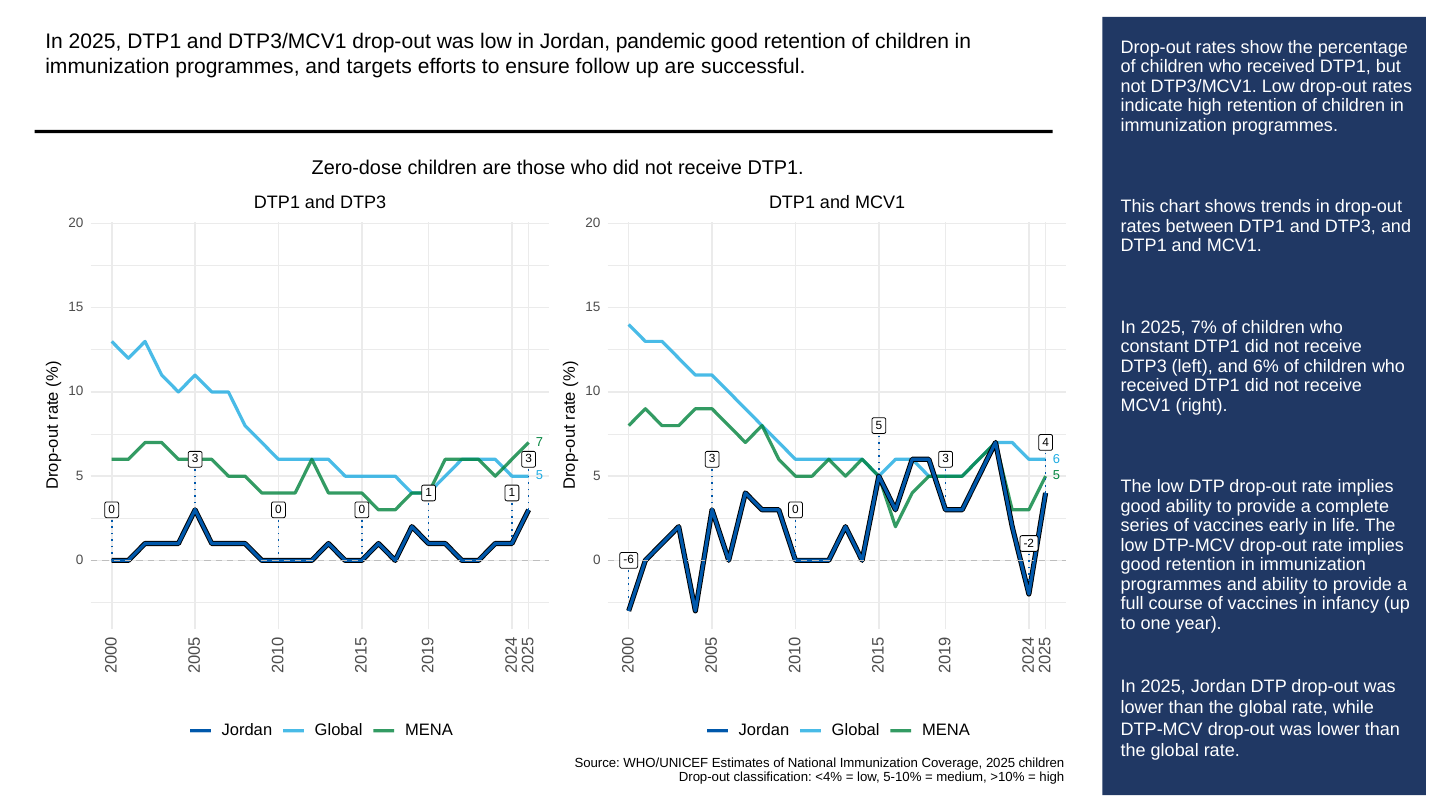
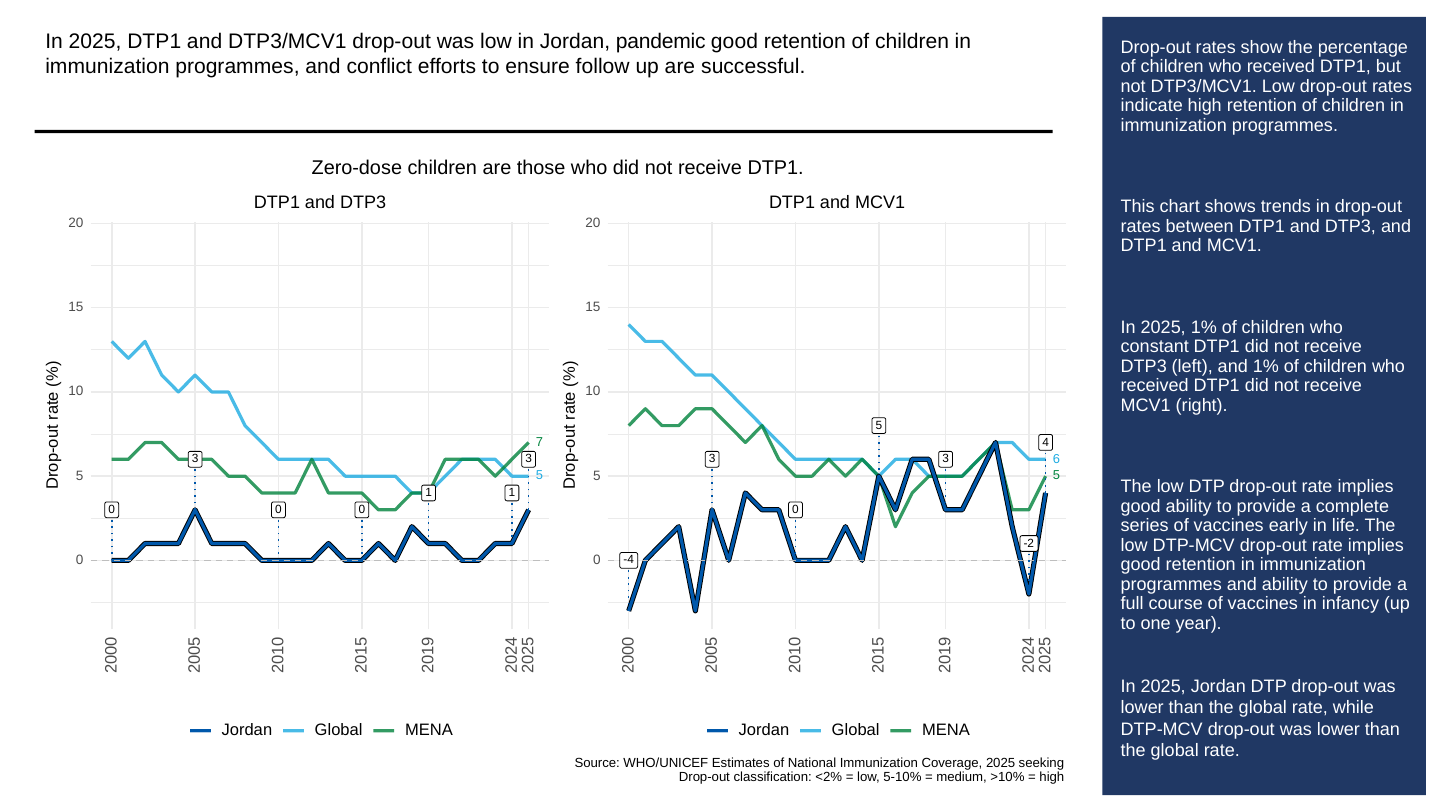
targets: targets -> conflict
2025 7%: 7% -> 1%
and 6%: 6% -> 1%
-6: -6 -> -4
2025 children: children -> seeking
<4%: <4% -> <2%
